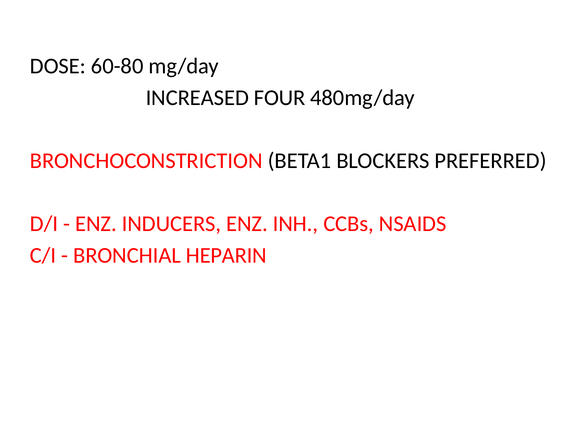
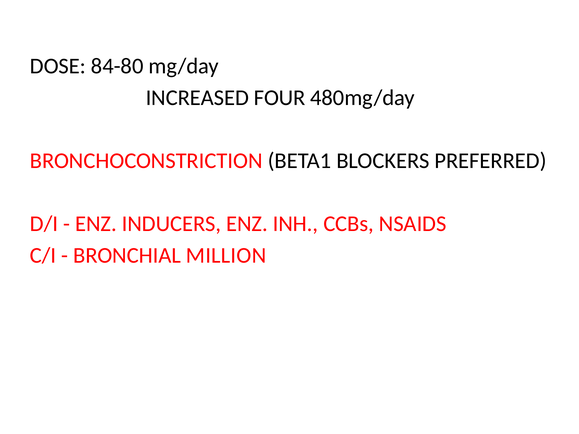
60-80: 60-80 -> 84-80
HEPARIN: HEPARIN -> MILLION
